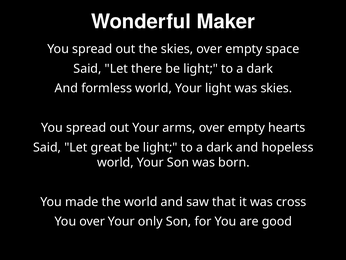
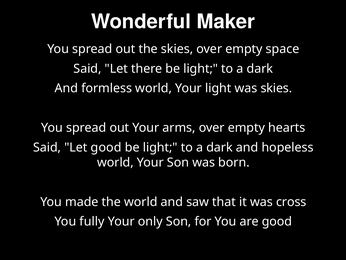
Let great: great -> good
You over: over -> fully
